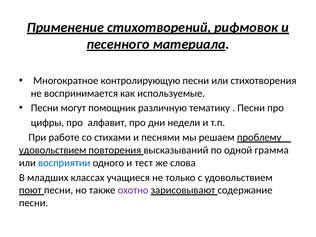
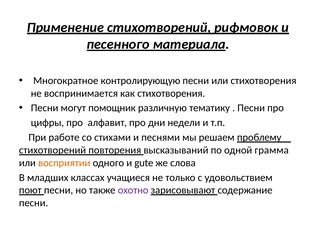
как используемые: используемые -> стихотворения
удовольствием at (53, 150): удовольствием -> стихотворений
восприятии colour: blue -> orange
тест: тест -> gute
